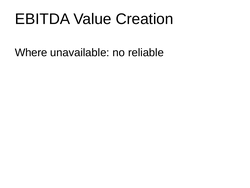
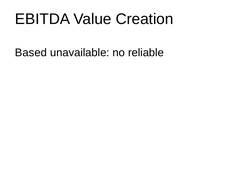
Where: Where -> Based
